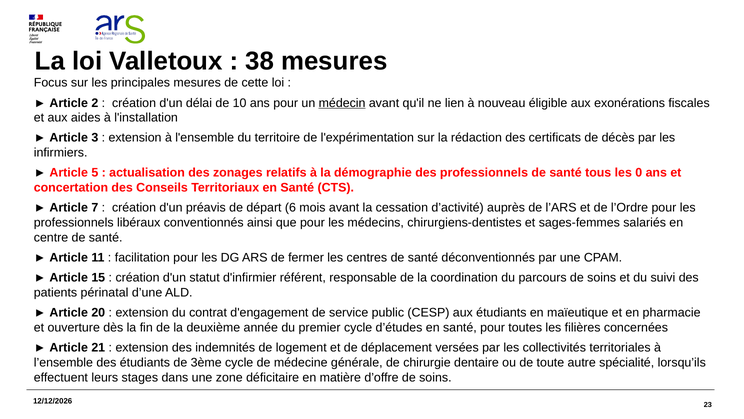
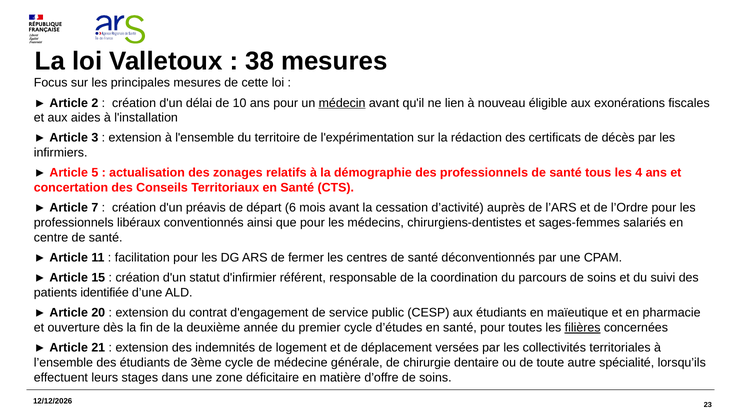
0: 0 -> 4
périnatal: périnatal -> identifiée
filières underline: none -> present
